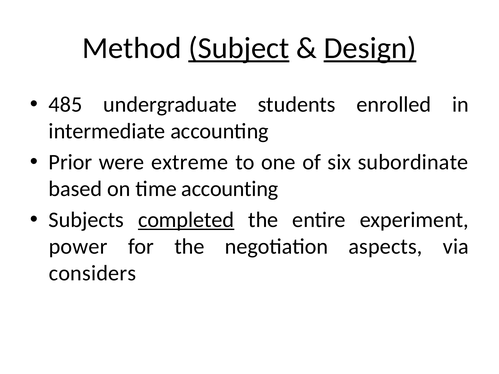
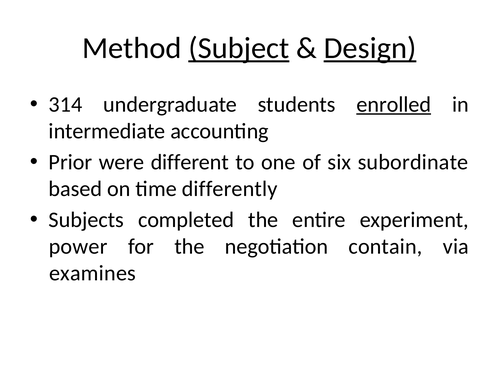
485: 485 -> 314
enrolled underline: none -> present
extreme: extreme -> different
time accounting: accounting -> differently
completed underline: present -> none
aspects: aspects -> contain
considers: considers -> examines
